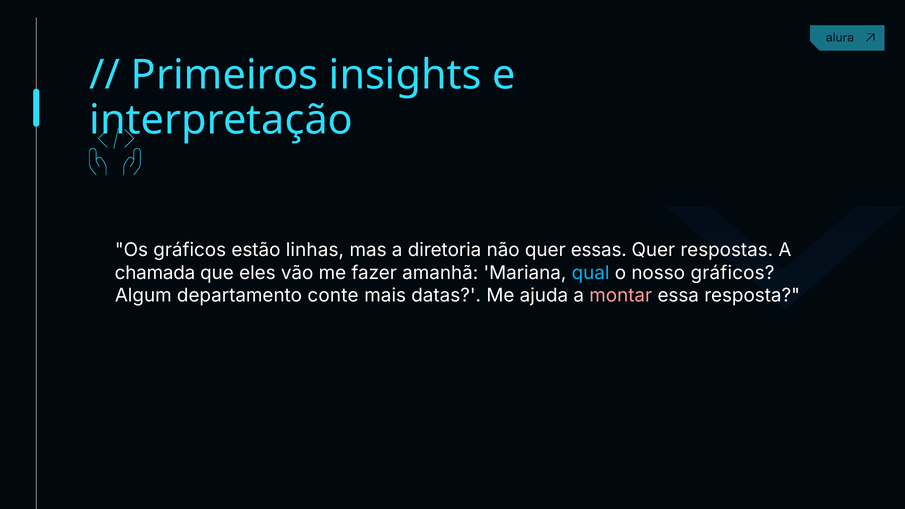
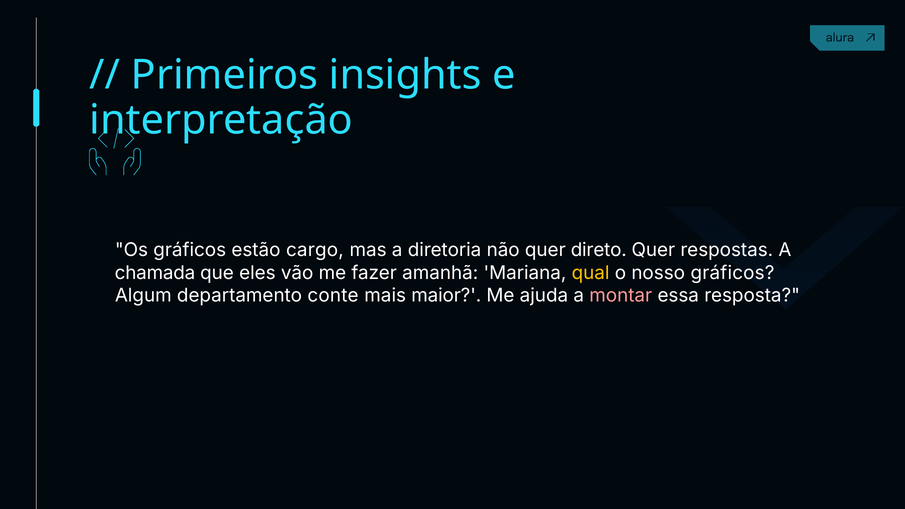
linhas: linhas -> cargo
essas: essas -> direto
qual colour: light blue -> yellow
datas: datas -> maior
